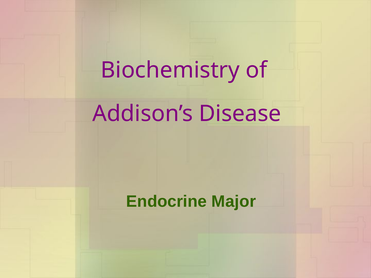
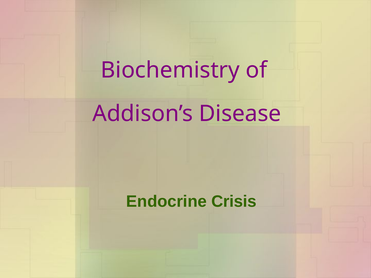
Major: Major -> Crisis
